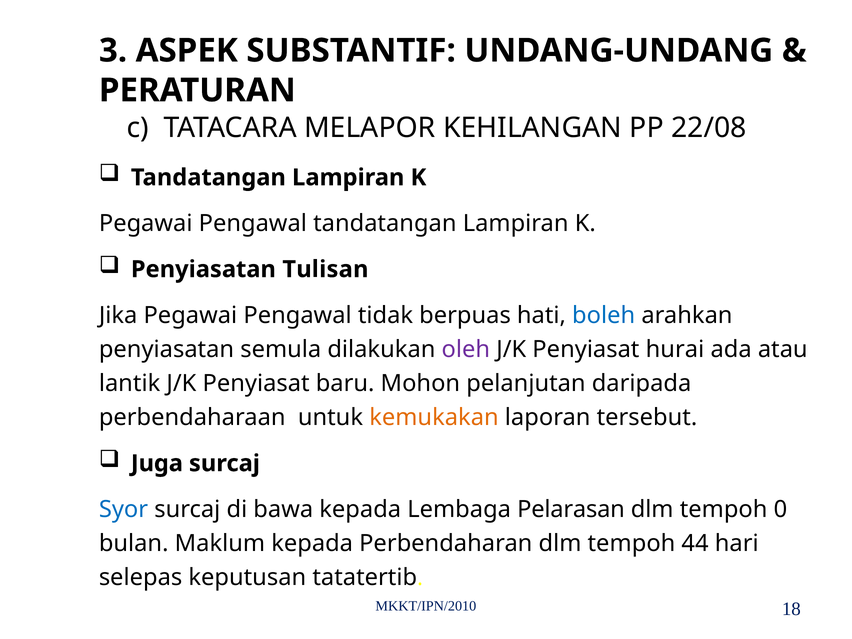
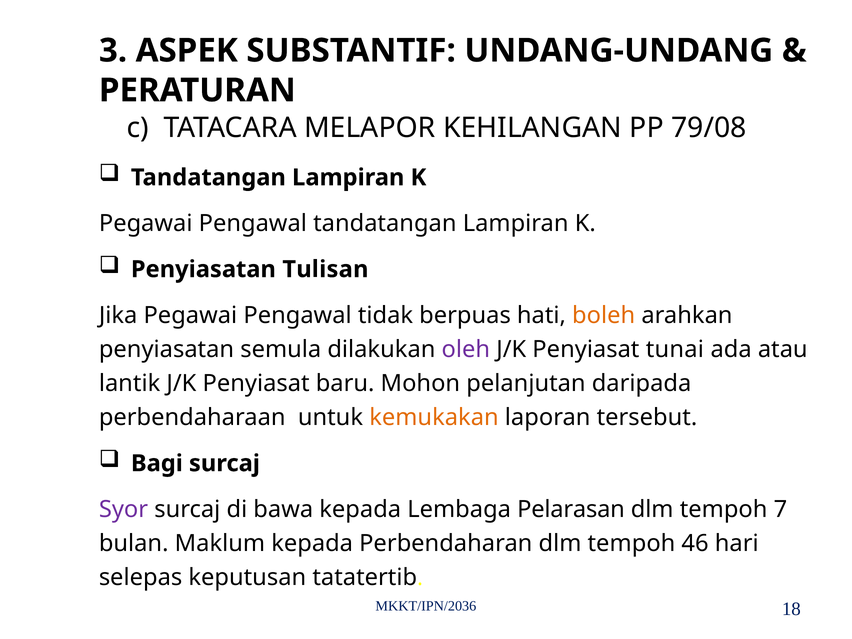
22/08: 22/08 -> 79/08
boleh colour: blue -> orange
hurai: hurai -> tunai
Juga: Juga -> Bagi
Syor colour: blue -> purple
0: 0 -> 7
44: 44 -> 46
MKKT/IPN/2010: MKKT/IPN/2010 -> MKKT/IPN/2036
